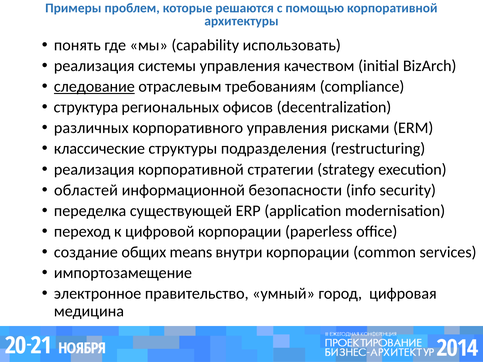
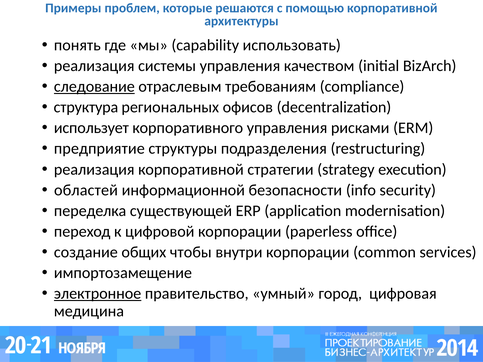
различных: различных -> использует
классические: классические -> предприятие
means: means -> чтобы
электронное underline: none -> present
